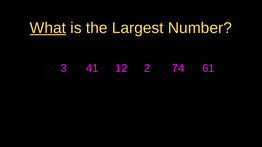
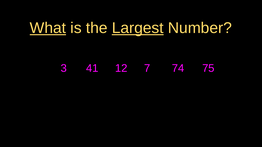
Largest underline: none -> present
2: 2 -> 7
61: 61 -> 75
